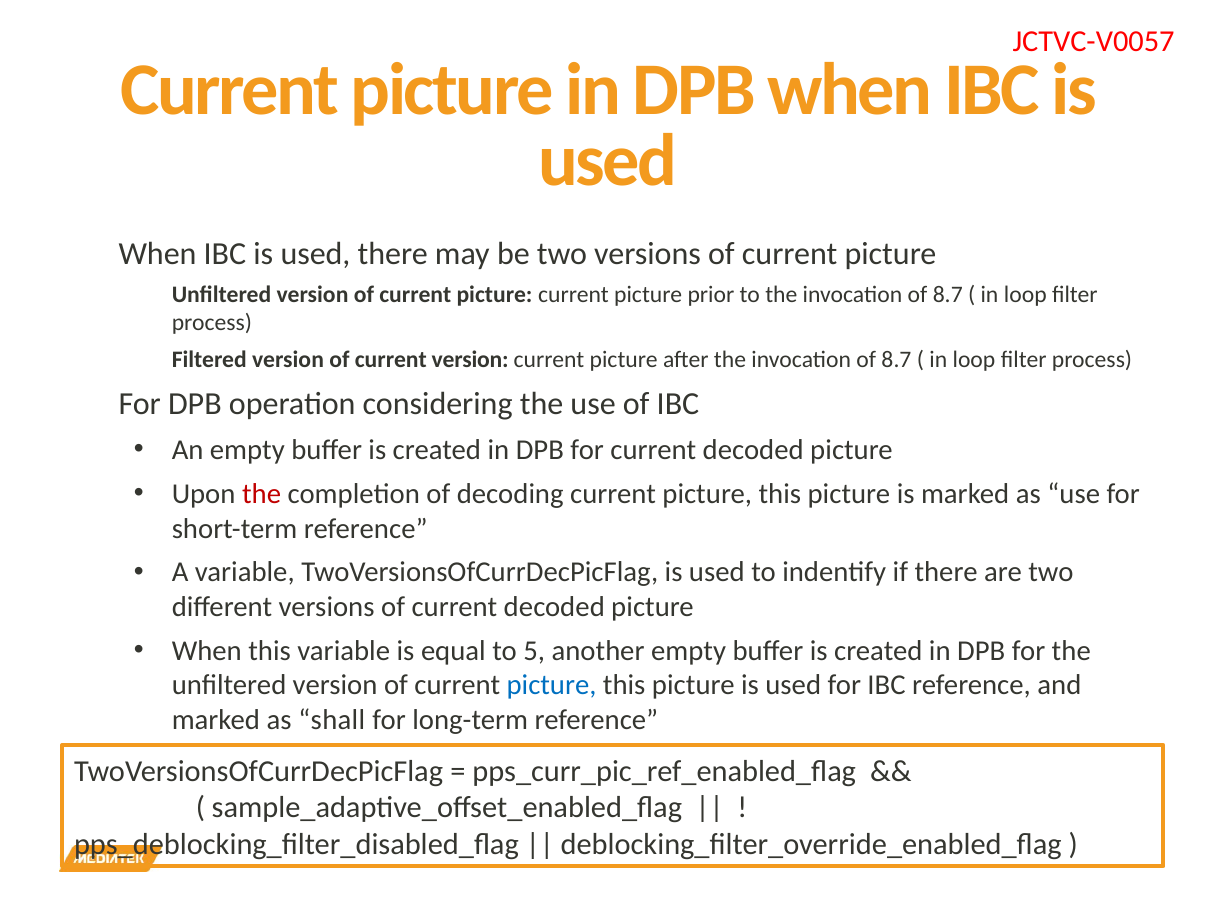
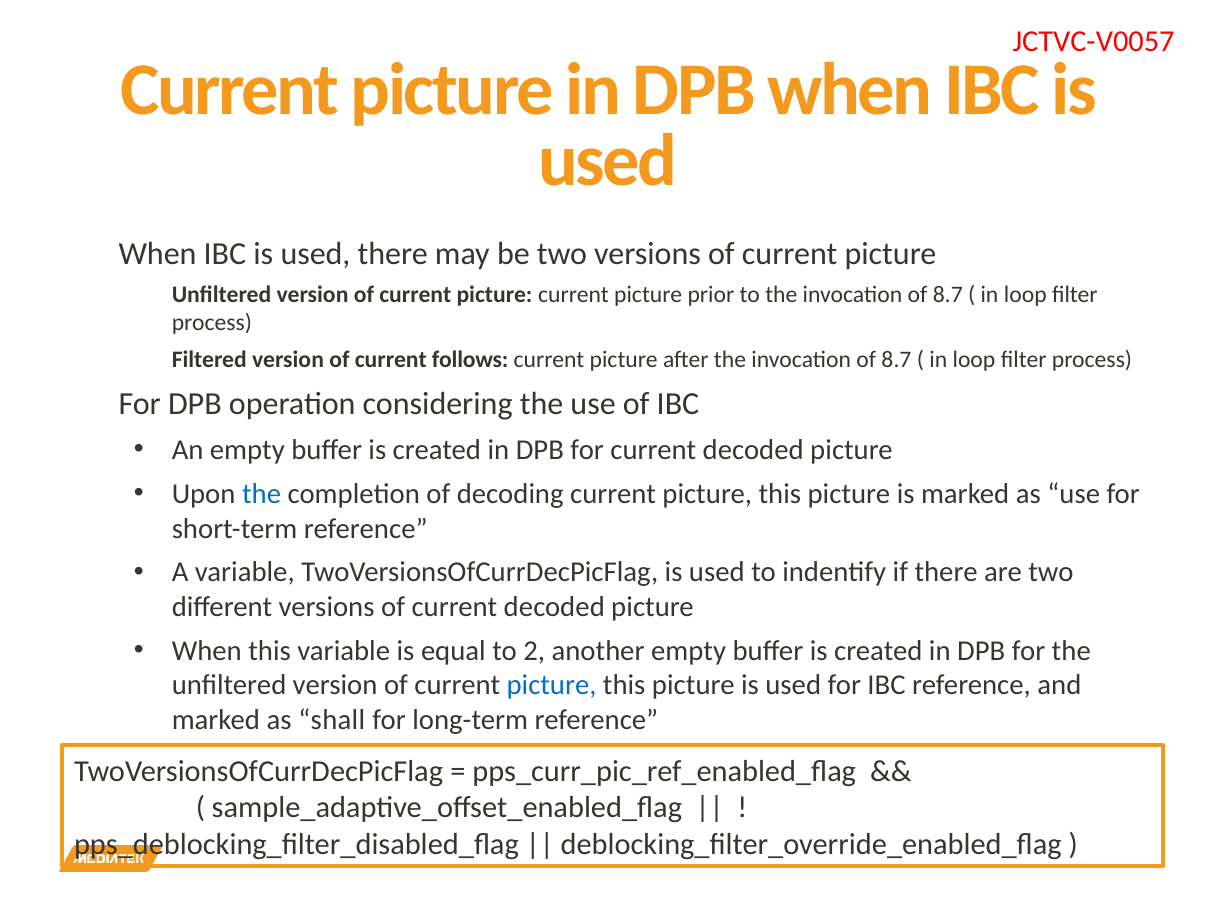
current version: version -> follows
the at (262, 494) colour: red -> blue
5: 5 -> 2
